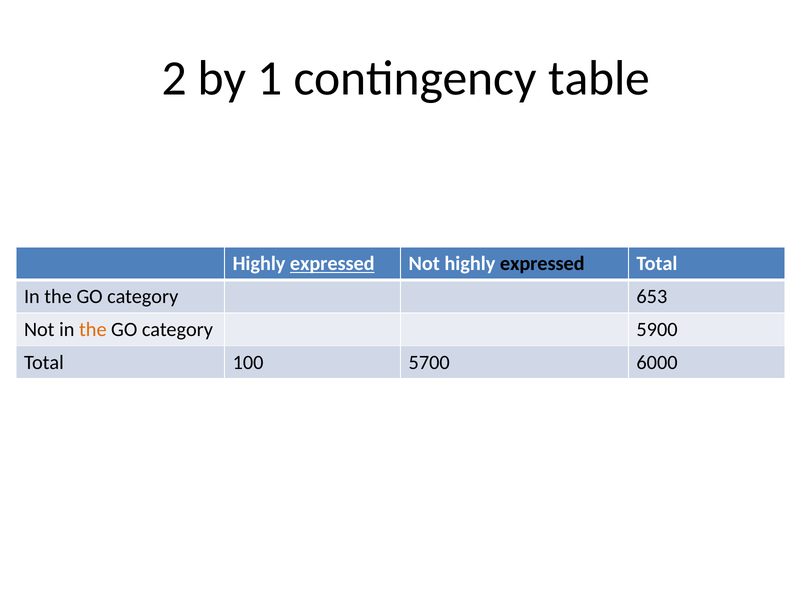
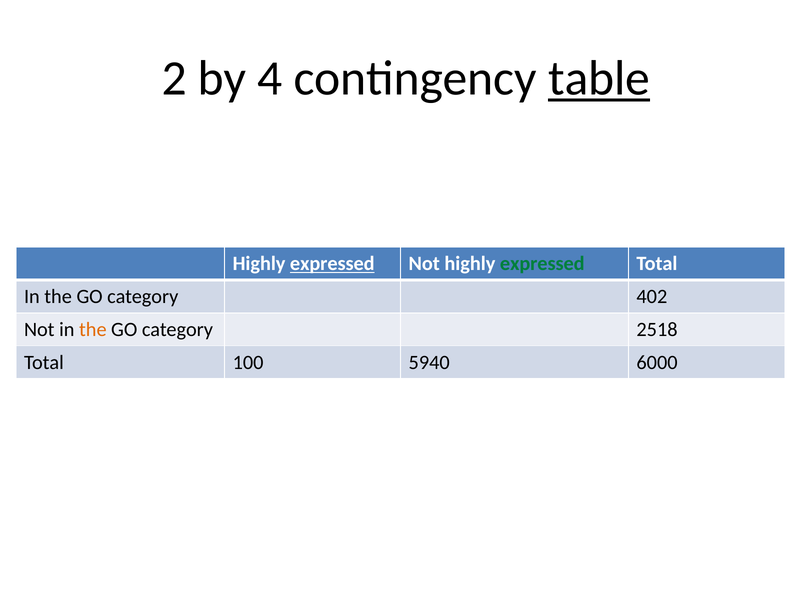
1: 1 -> 4
table underline: none -> present
expressed at (542, 264) colour: black -> green
653: 653 -> 402
5900: 5900 -> 2518
5700: 5700 -> 5940
